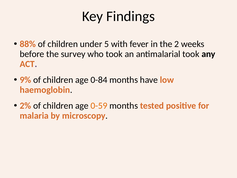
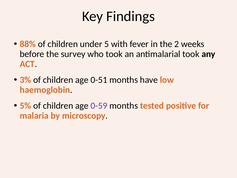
9%: 9% -> 3%
0-84: 0-84 -> 0-51
2%: 2% -> 5%
0-59 colour: orange -> purple
